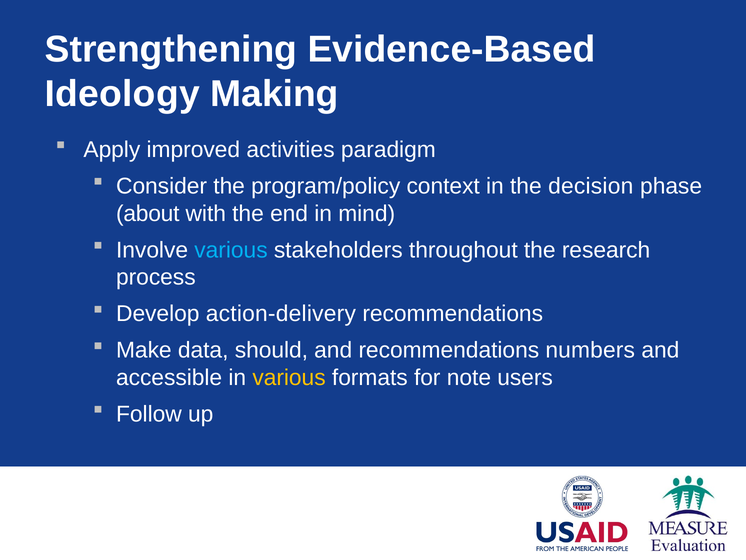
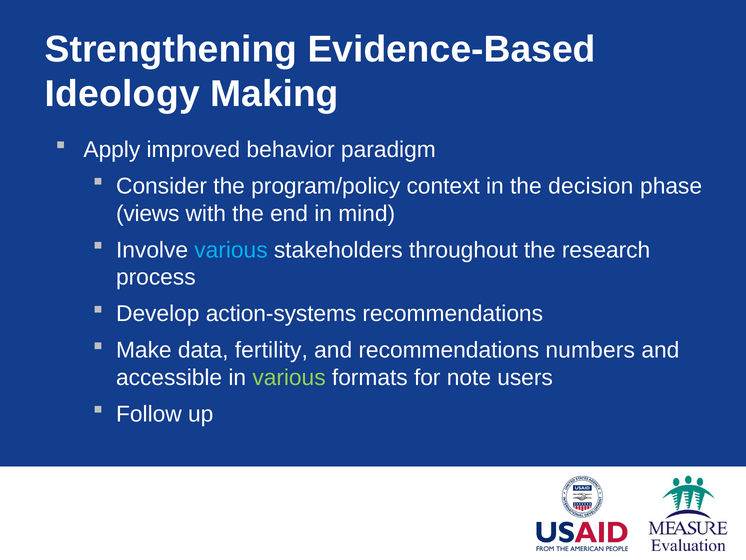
activities: activities -> behavior
about: about -> views
action-delivery: action-delivery -> action-systems
should: should -> fertility
various at (289, 377) colour: yellow -> light green
